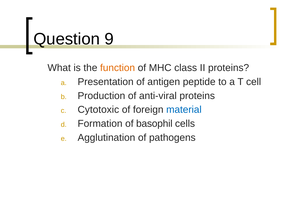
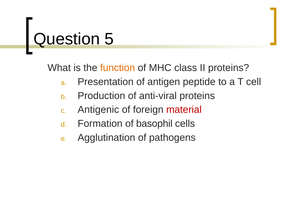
9: 9 -> 5
Cytotoxic: Cytotoxic -> Antigenic
material colour: blue -> red
